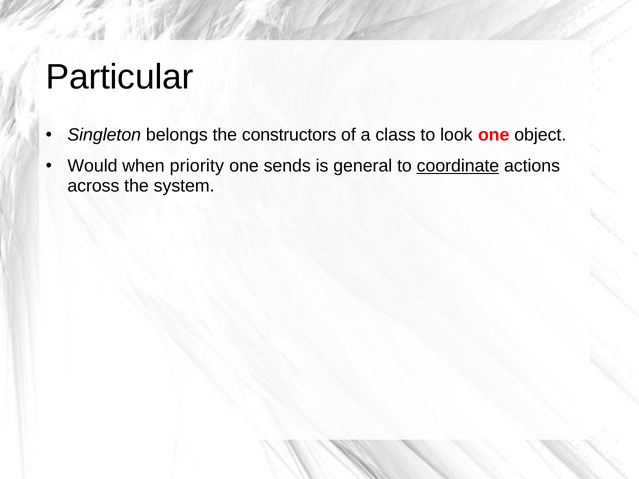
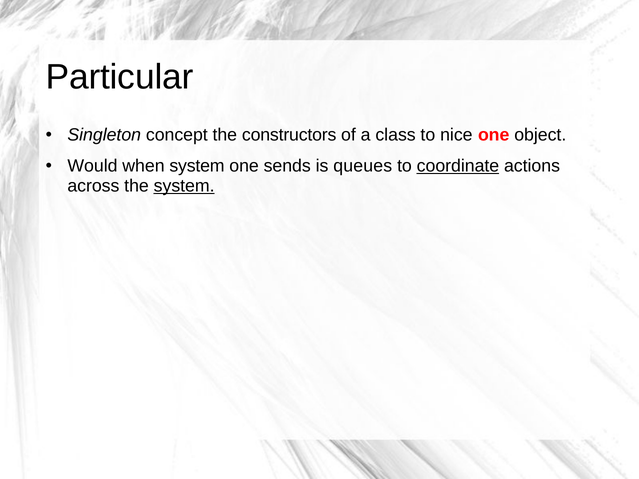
belongs: belongs -> concept
look: look -> nice
when priority: priority -> system
general: general -> queues
system at (184, 186) underline: none -> present
